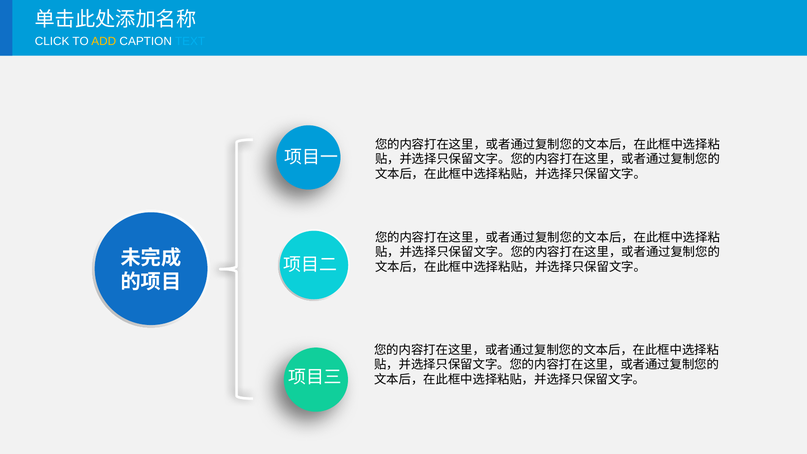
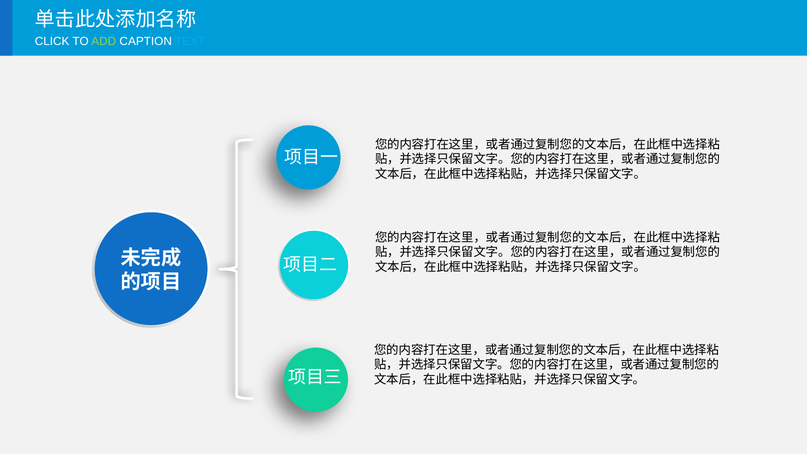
ADD colour: yellow -> light green
